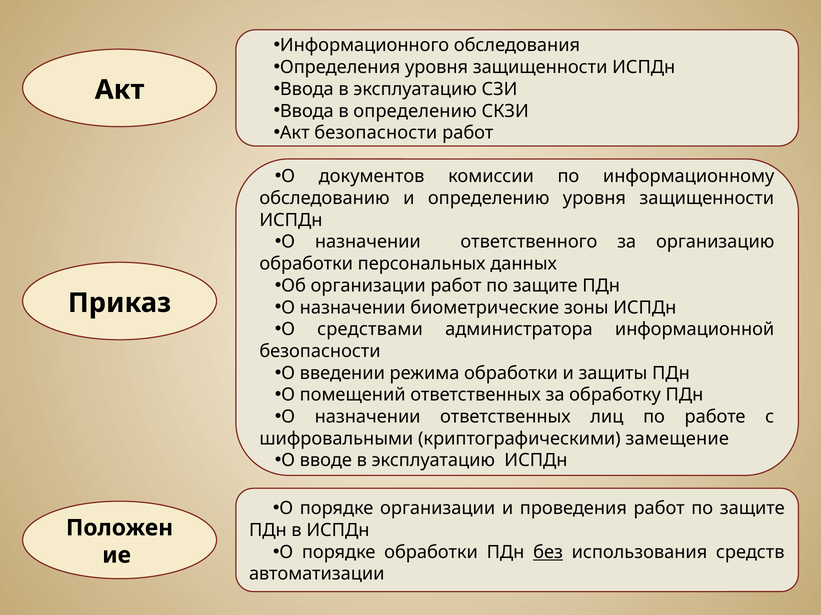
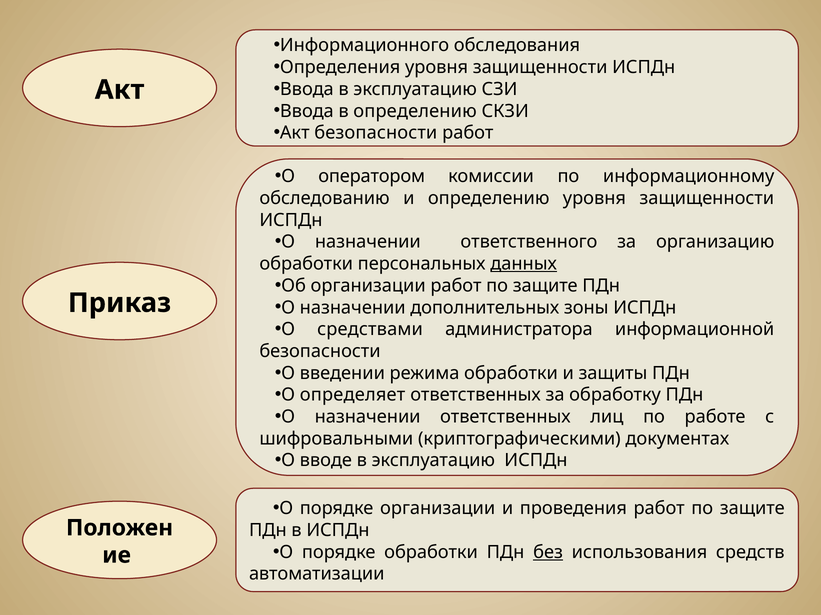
документов: документов -> оператором
данных underline: none -> present
биометрические: биометрические -> дополнительных
помещений: помещений -> определяет
замещение: замещение -> документах
